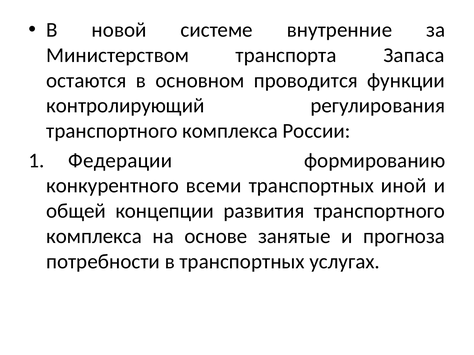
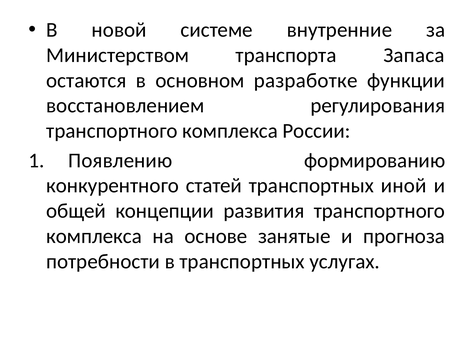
проводится: проводится -> разработке
контролирующий: контролирующий -> восстановлением
Федерации: Федерации -> Появлению
всеми: всеми -> статей
